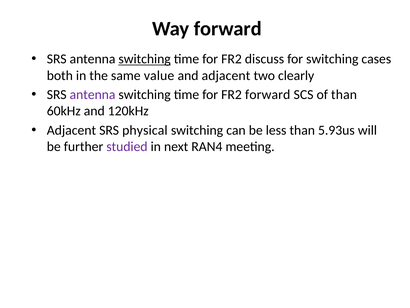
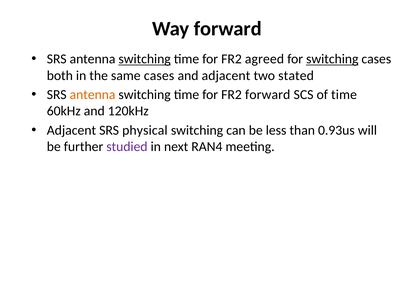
discuss: discuss -> agreed
switching at (332, 59) underline: none -> present
same value: value -> cases
clearly: clearly -> stated
antenna at (93, 95) colour: purple -> orange
of than: than -> time
5.93us: 5.93us -> 0.93us
